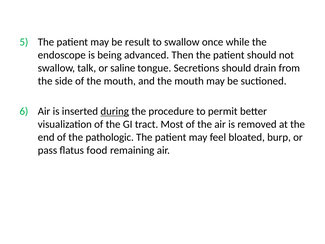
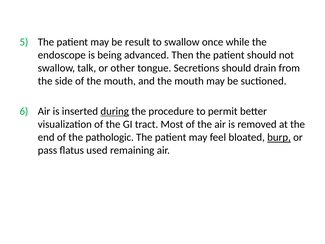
saline: saline -> other
burp underline: none -> present
food: food -> used
